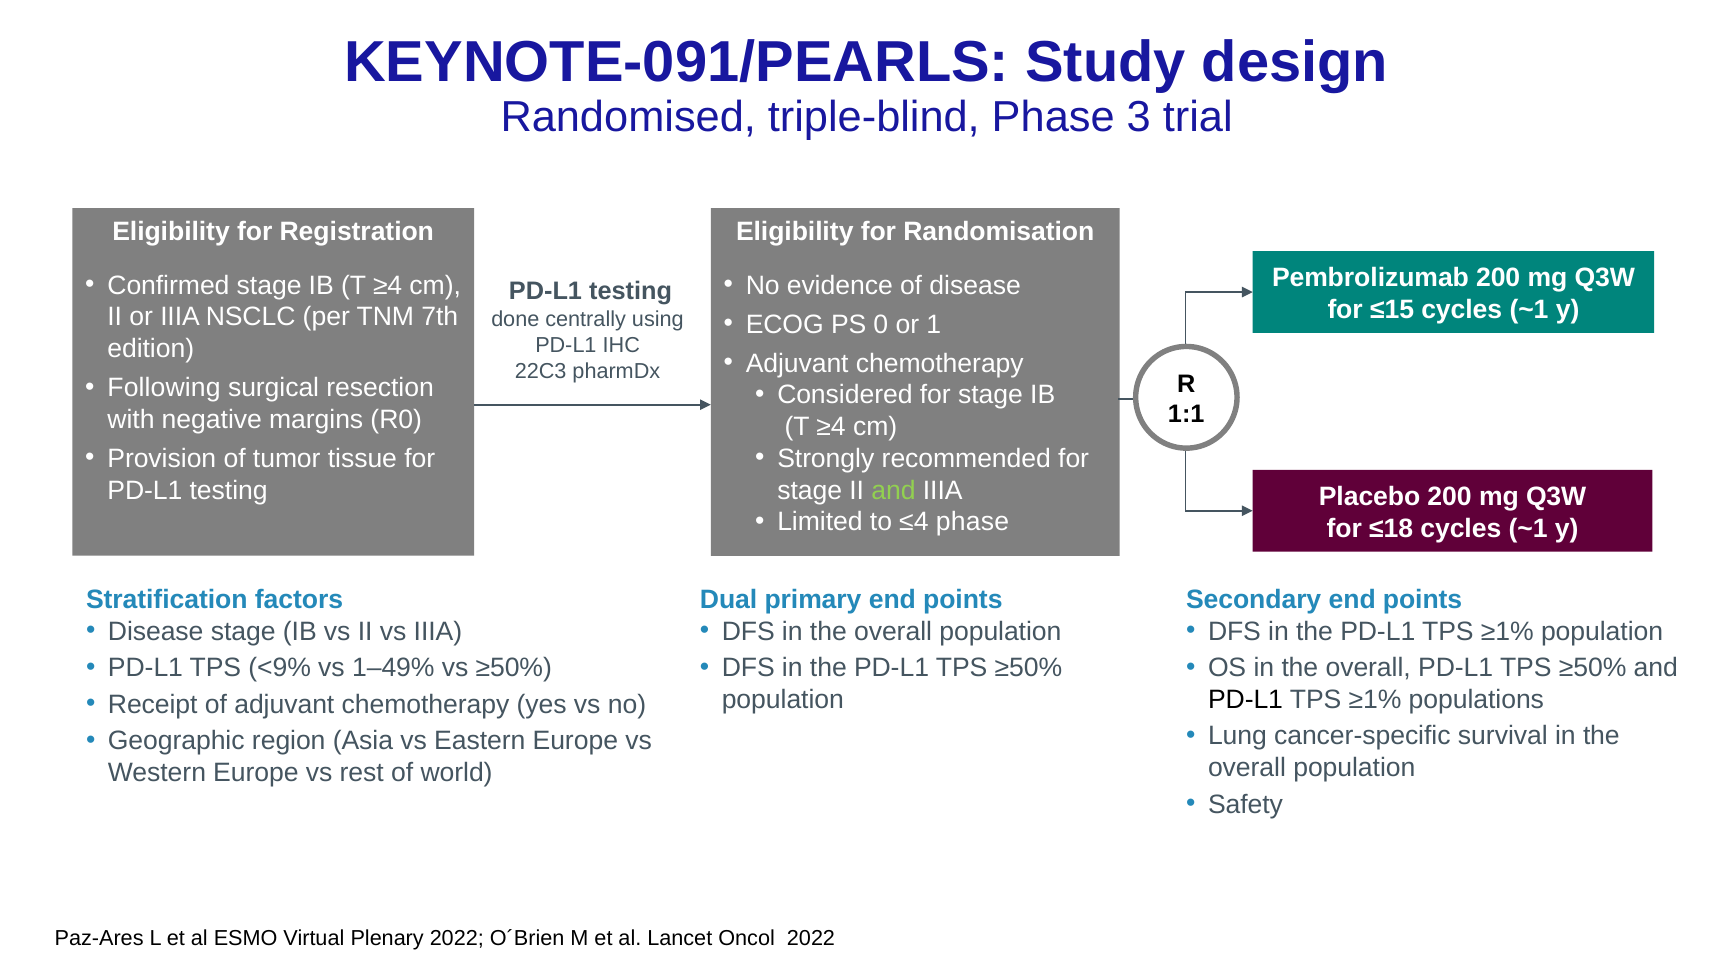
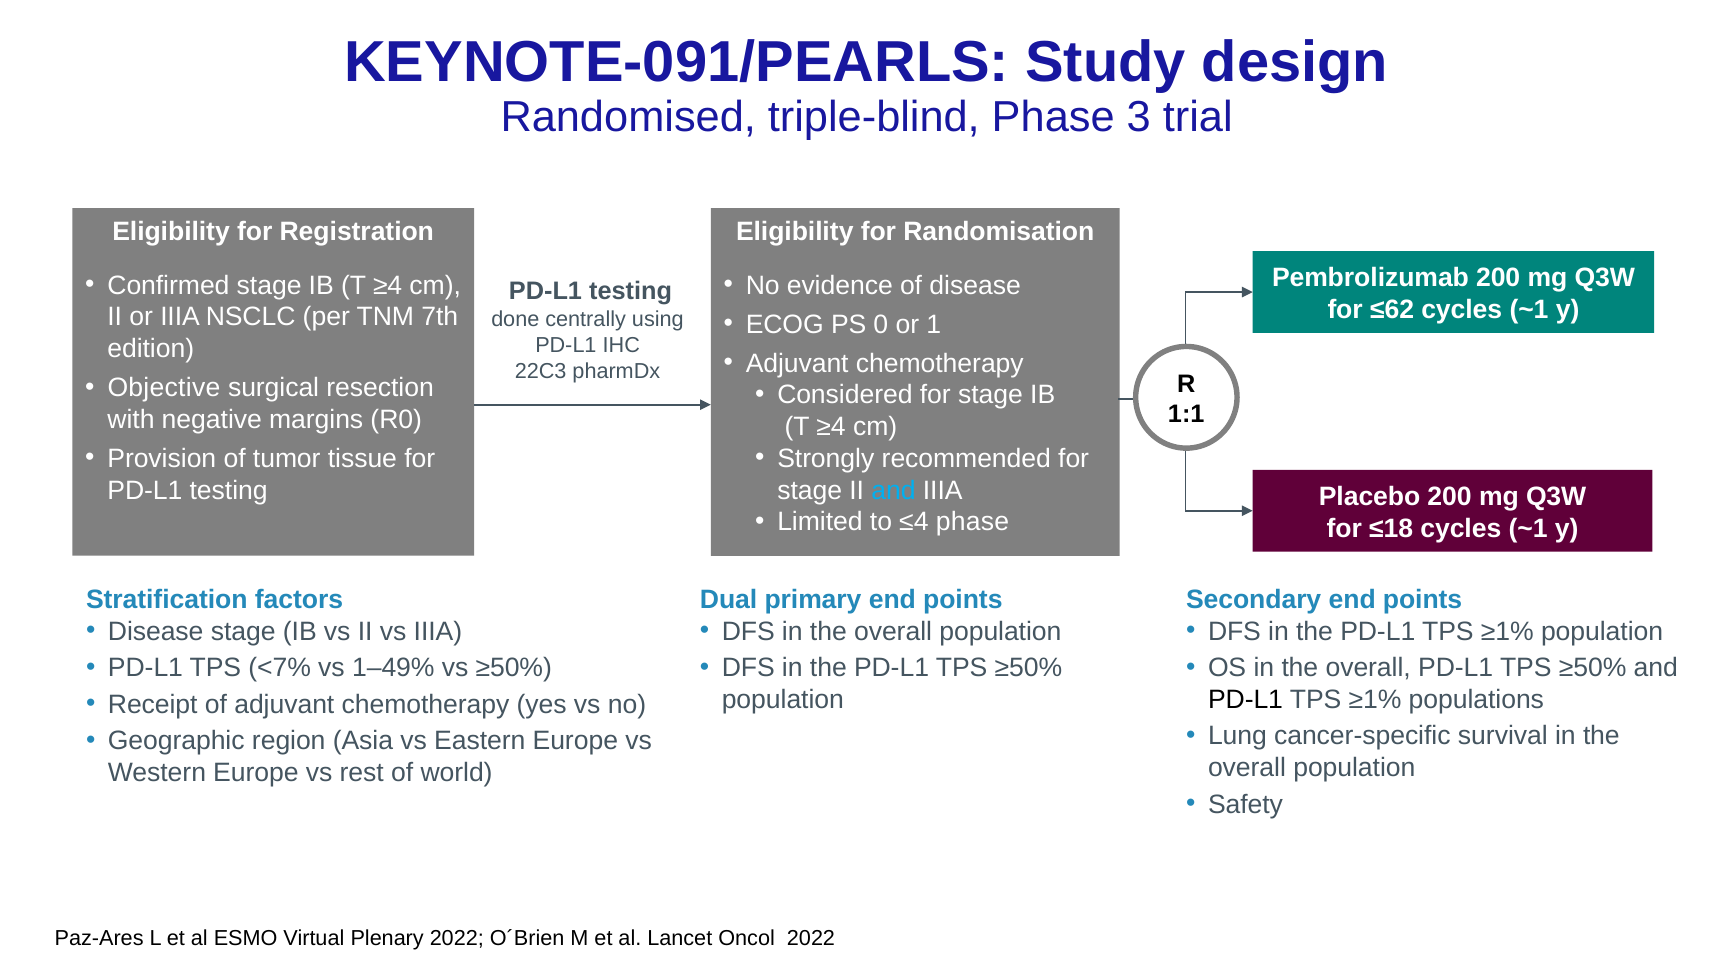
≤15: ≤15 -> ≤62
Following: Following -> Objective
and at (894, 491) colour: light green -> light blue
<9%: <9% -> <7%
